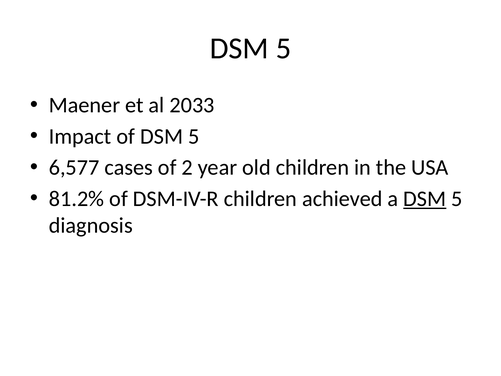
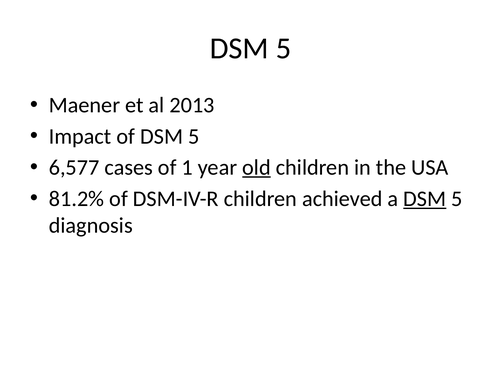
2033: 2033 -> 2013
2: 2 -> 1
old underline: none -> present
